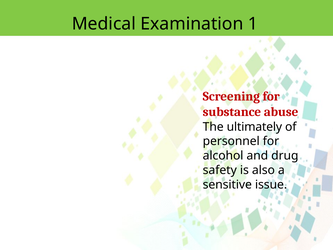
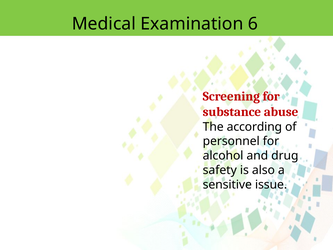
1: 1 -> 6
ultimately: ultimately -> according
